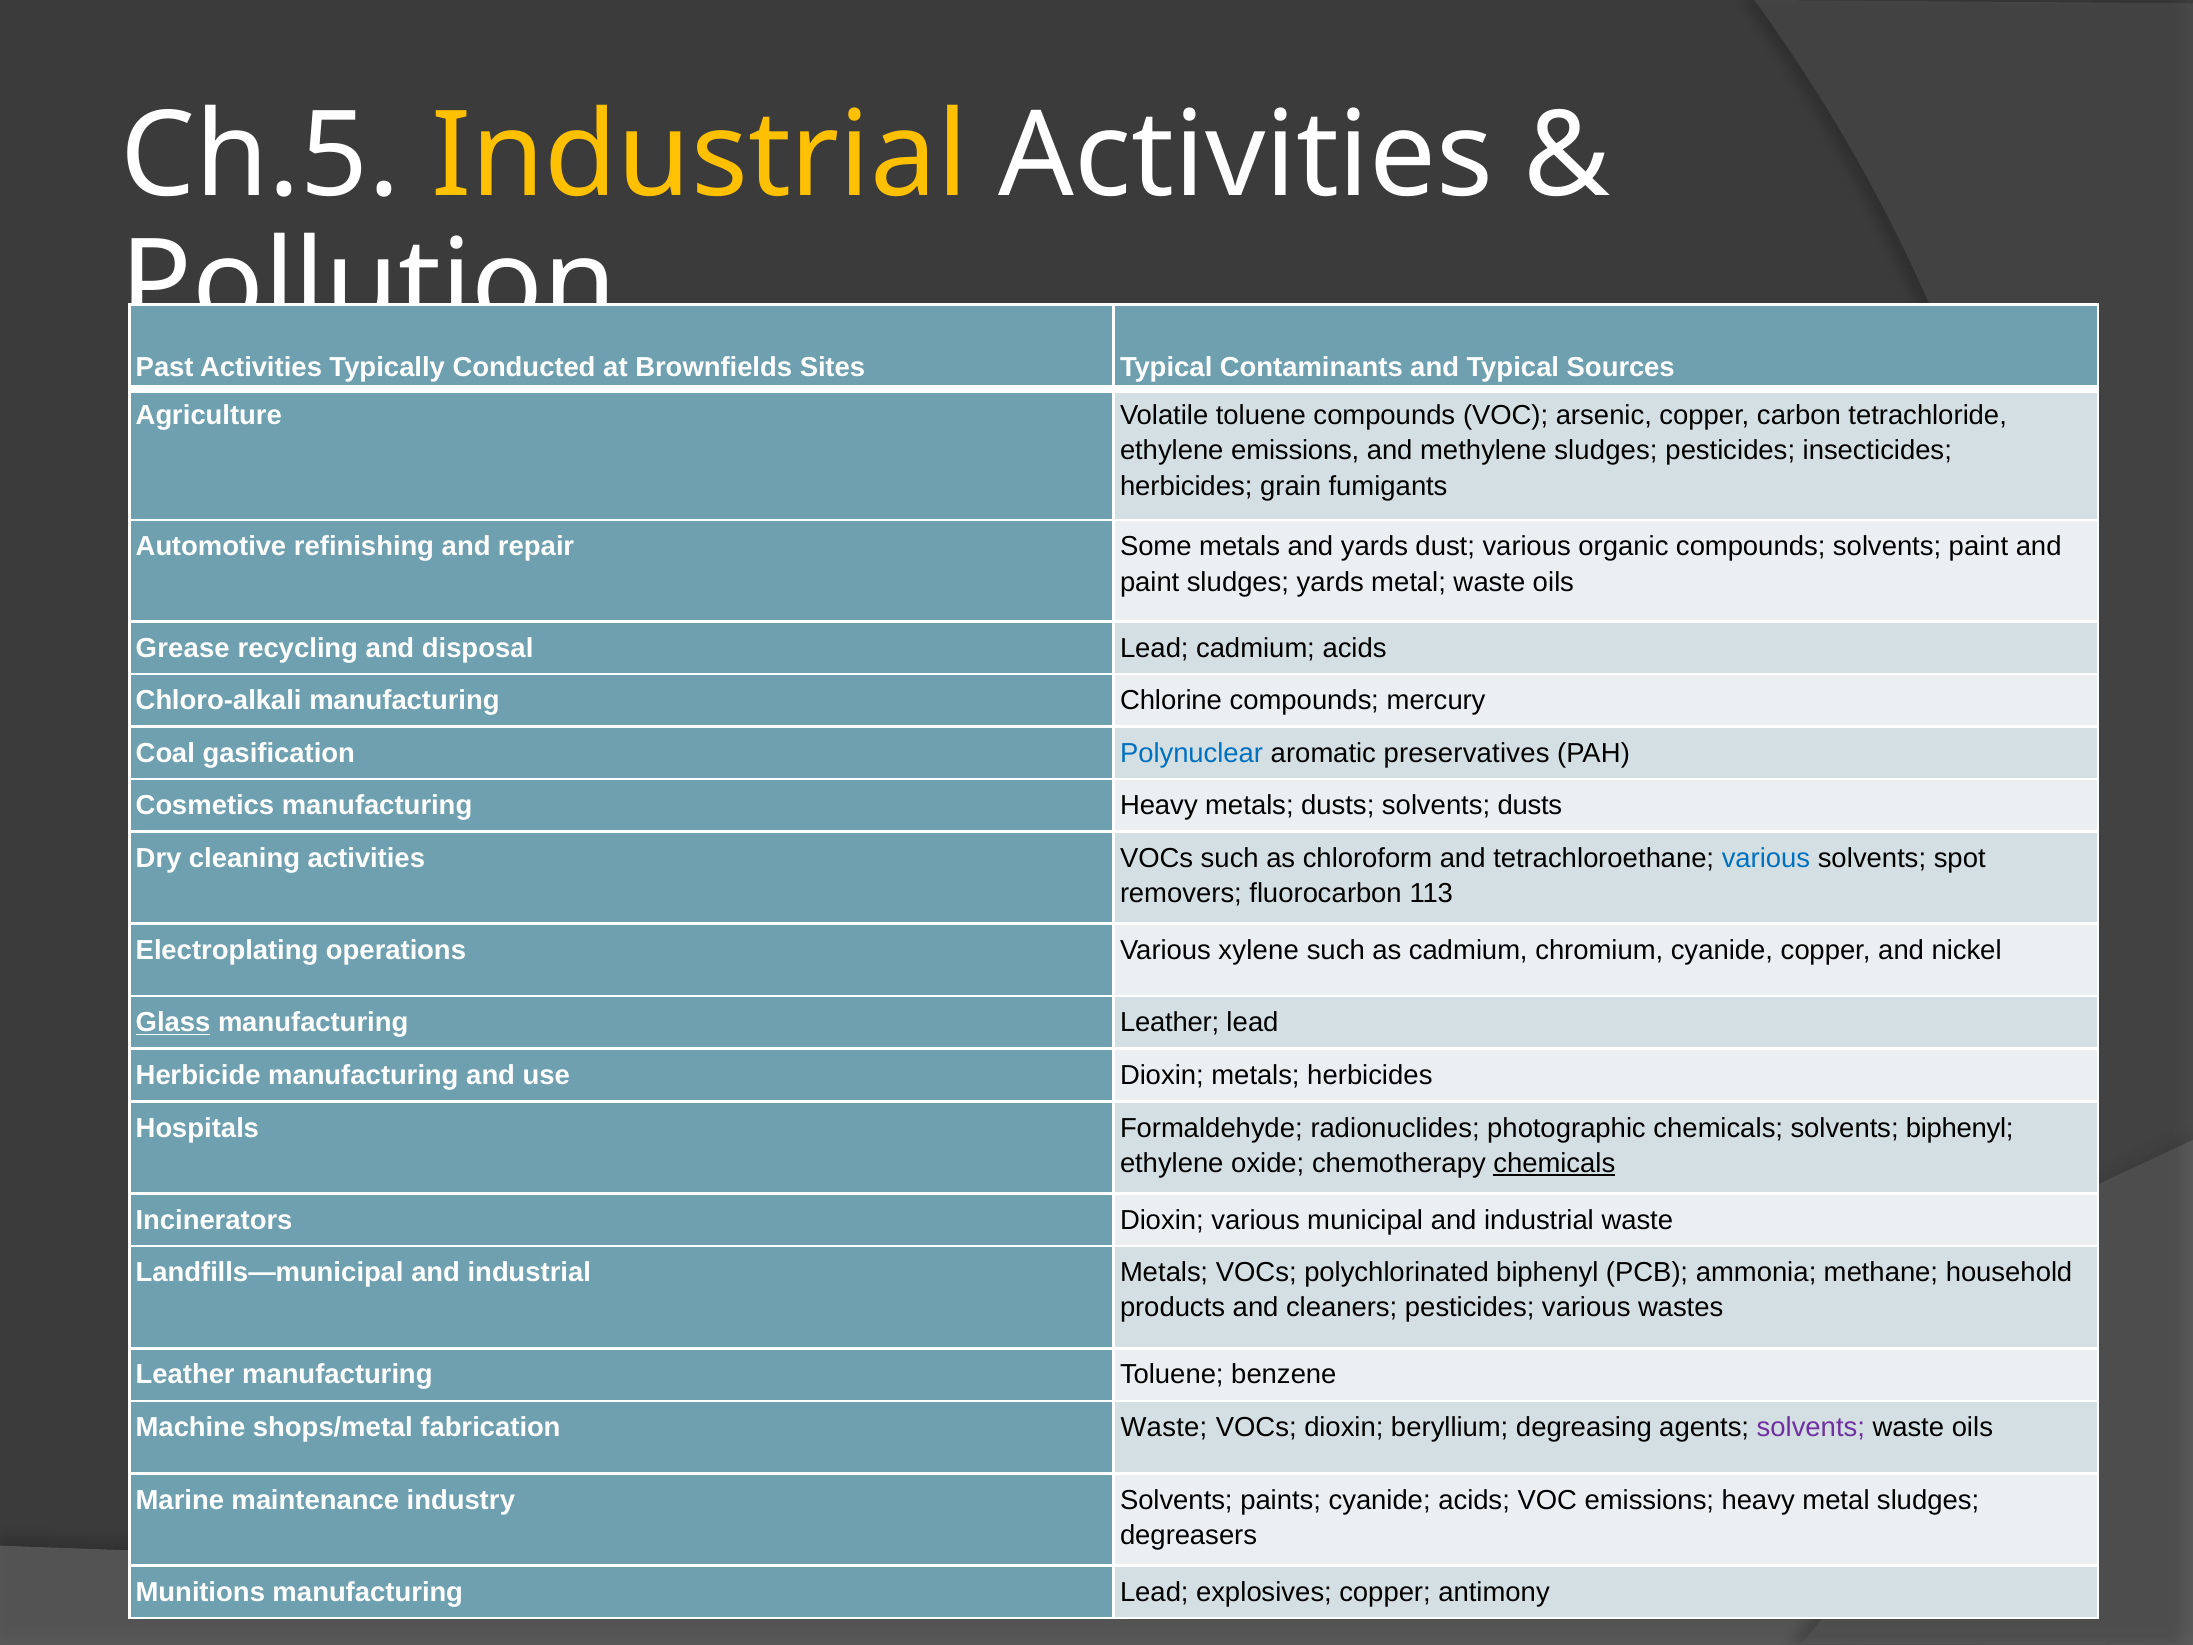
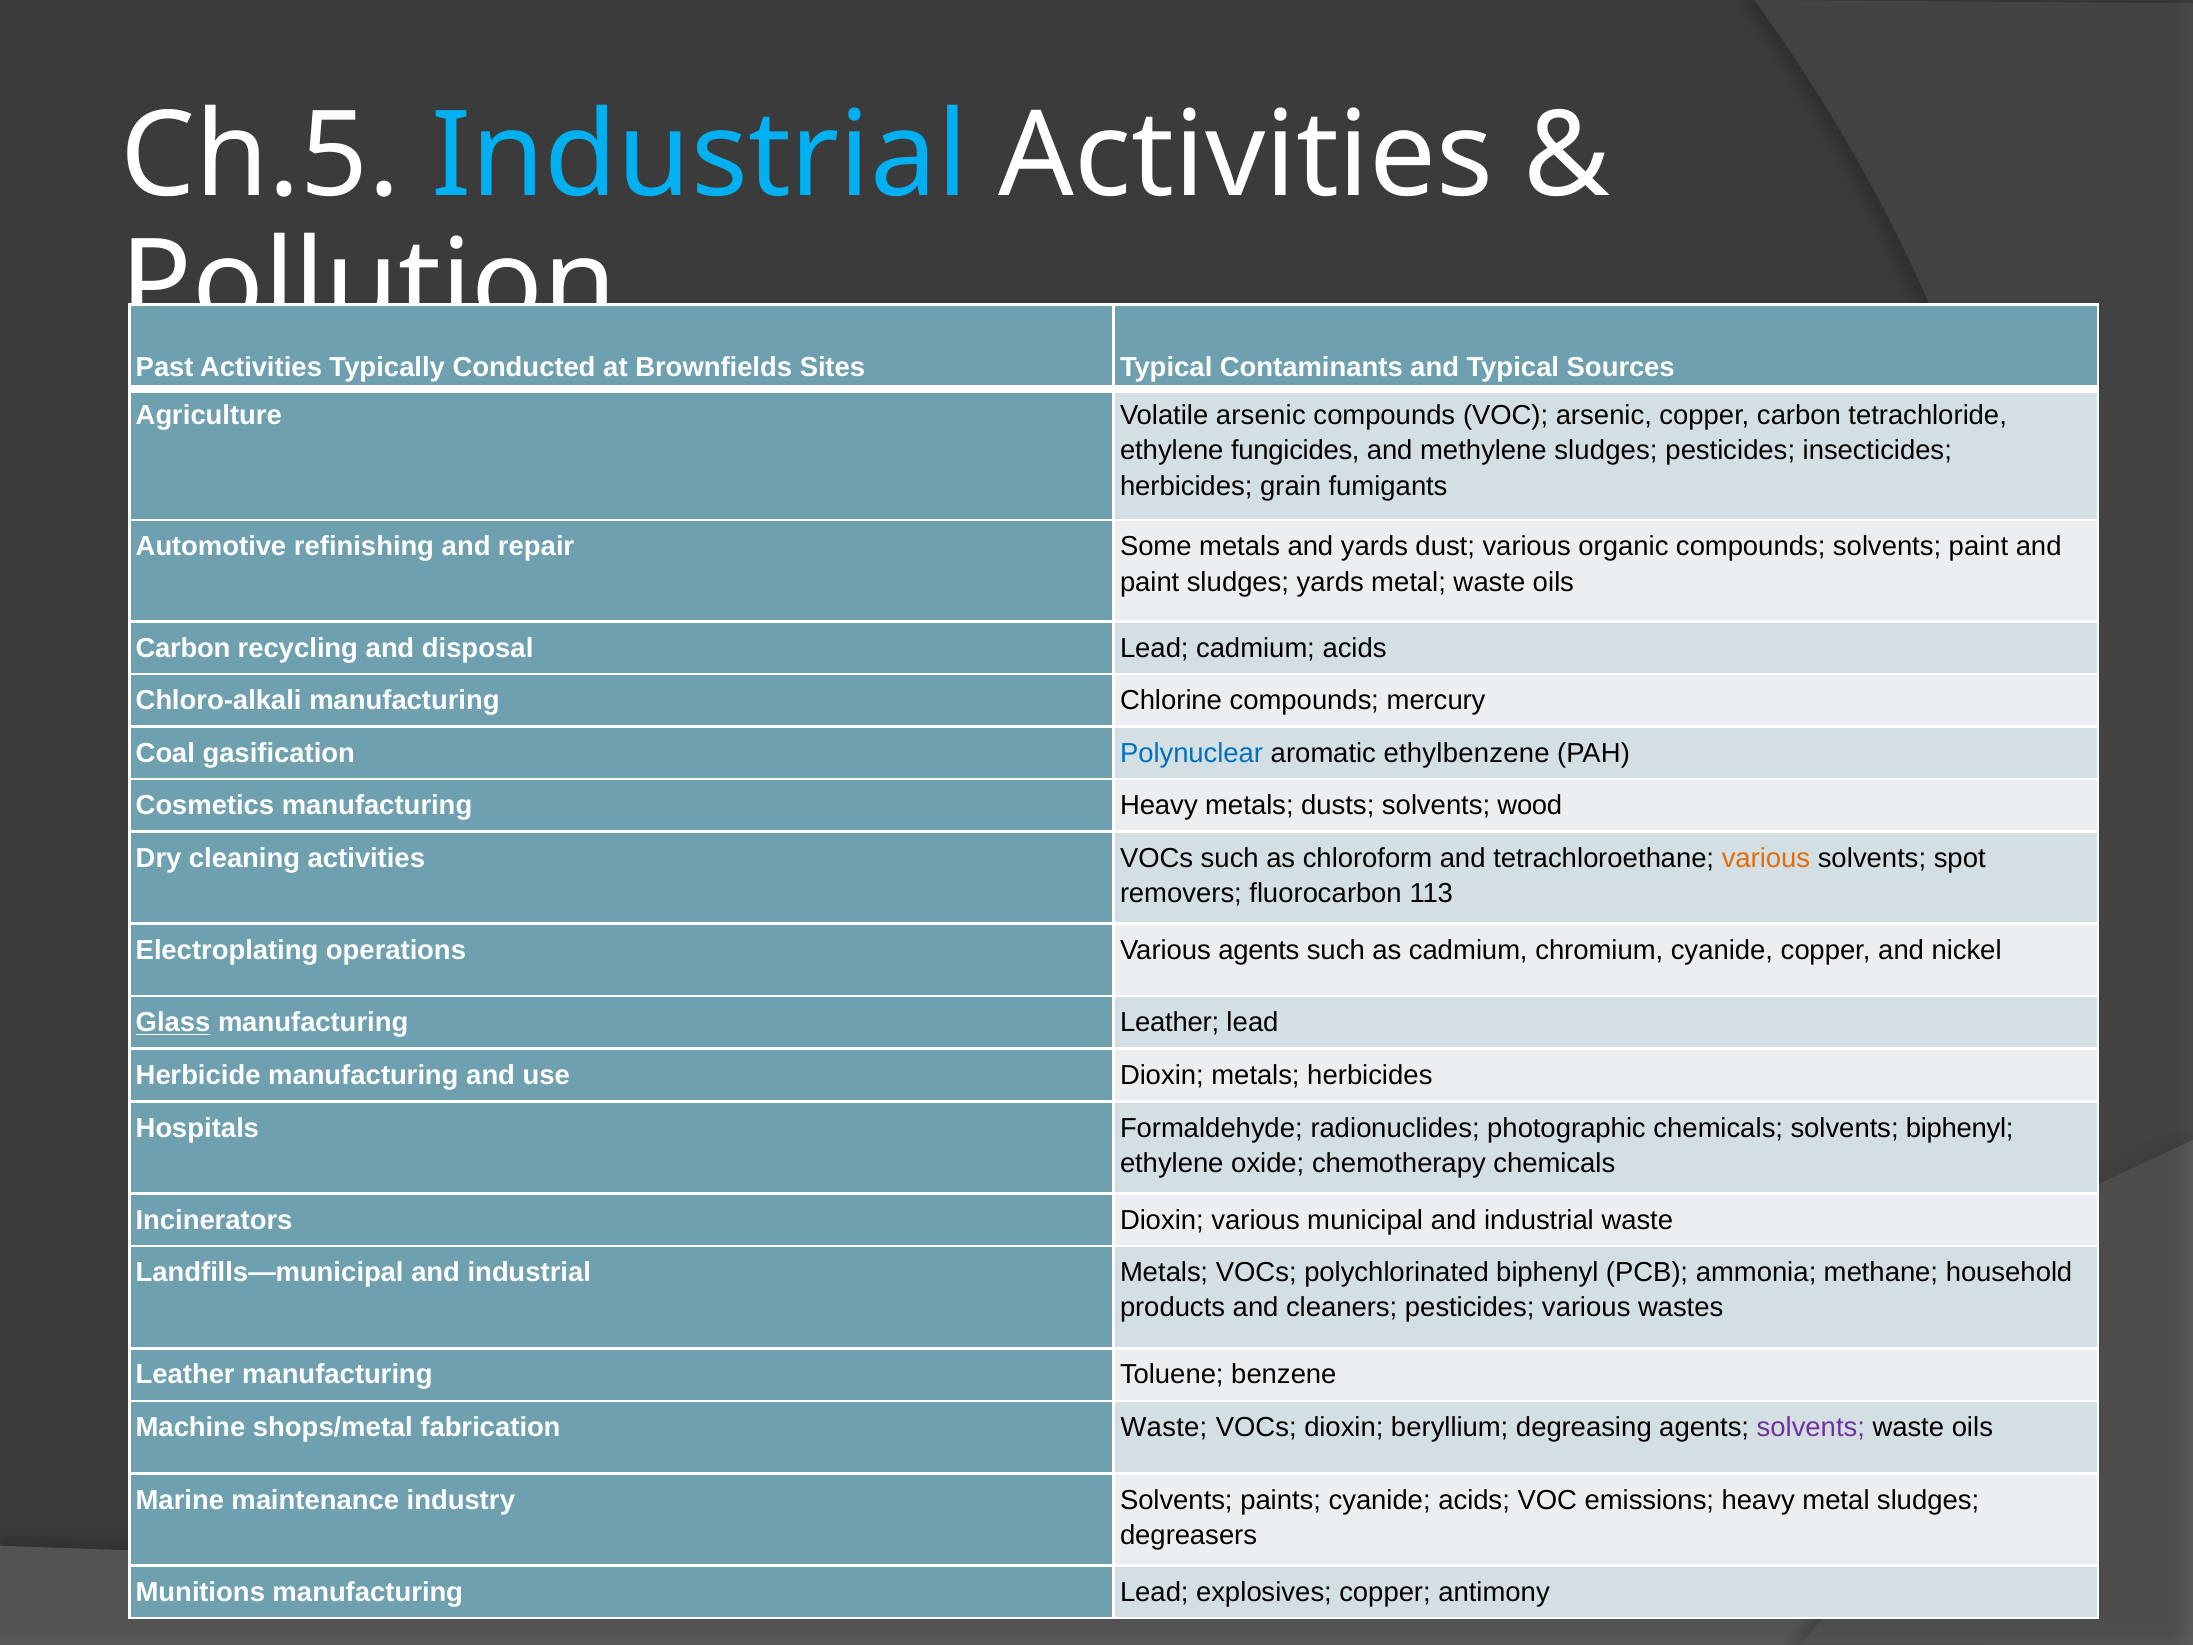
Industrial at (699, 156) colour: yellow -> light blue
Volatile toluene: toluene -> arsenic
ethylene emissions: emissions -> fungicides
Grease at (183, 648): Grease -> Carbon
preservatives: preservatives -> ethylbenzene
solvents dusts: dusts -> wood
various at (1766, 858) colour: blue -> orange
Various xylene: xylene -> agents
chemicals at (1554, 1163) underline: present -> none
